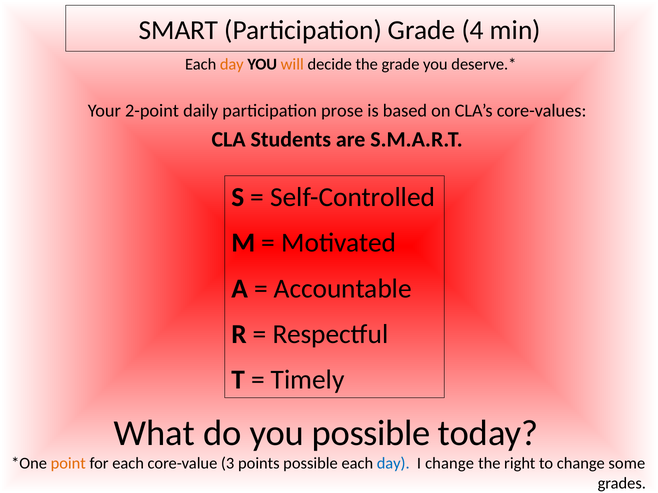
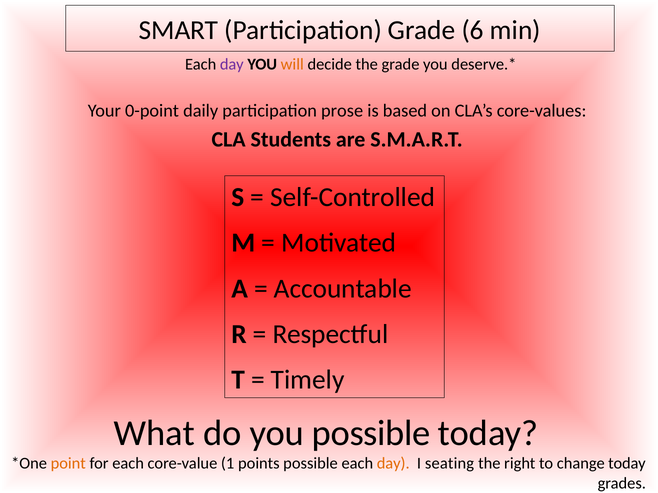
4: 4 -> 6
day at (232, 64) colour: orange -> purple
2-point: 2-point -> 0-point
3: 3 -> 1
day at (393, 464) colour: blue -> orange
I change: change -> seating
change some: some -> today
